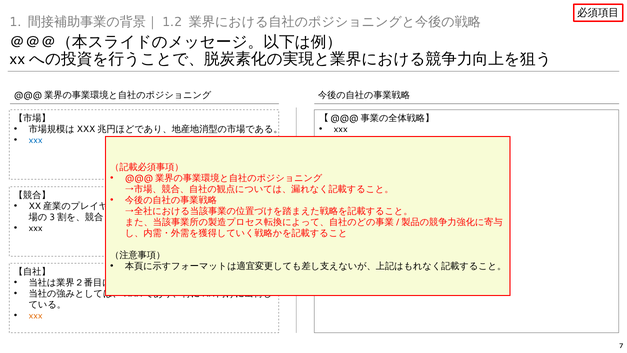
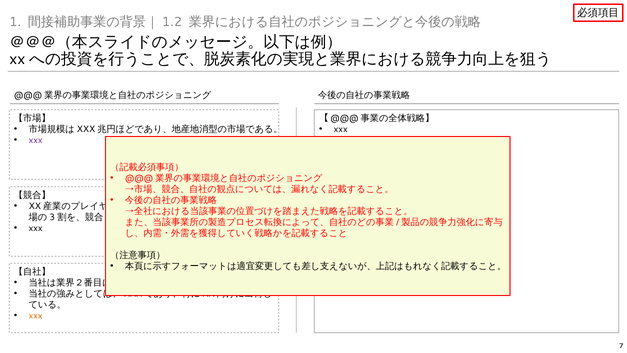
xxx at (36, 140) colour: blue -> purple
